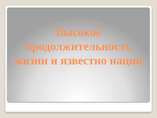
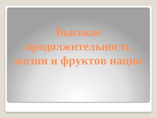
известно: известно -> фруктов
